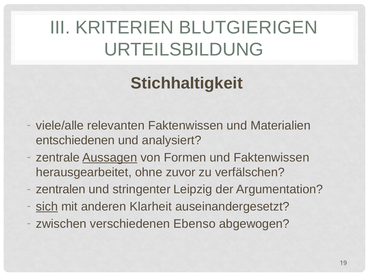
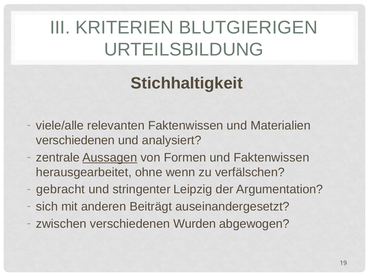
entschiedenen at (75, 141): entschiedenen -> verschiedenen
zuvor: zuvor -> wenn
zentralen: zentralen -> gebracht
sich underline: present -> none
Klarheit: Klarheit -> Beiträgt
Ebenso: Ebenso -> Wurden
